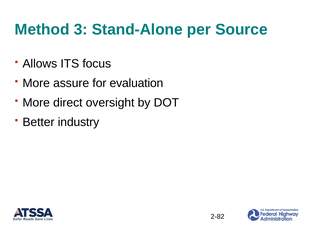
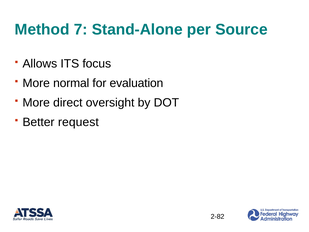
3: 3 -> 7
assure: assure -> normal
industry: industry -> request
